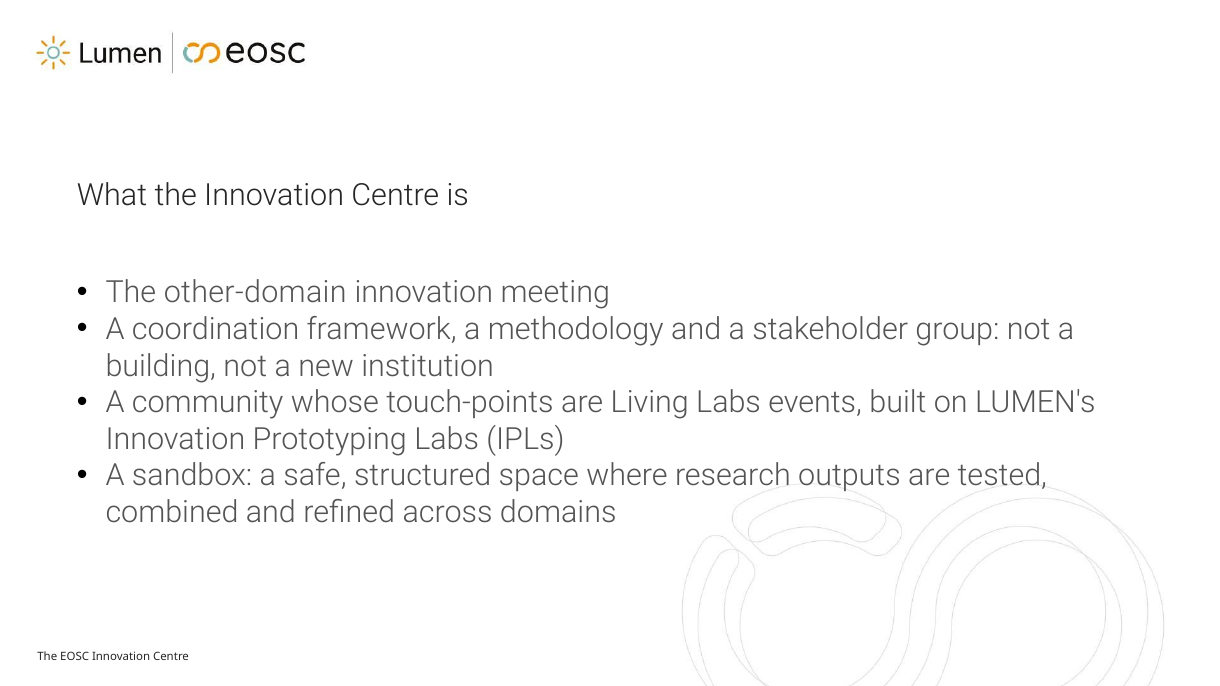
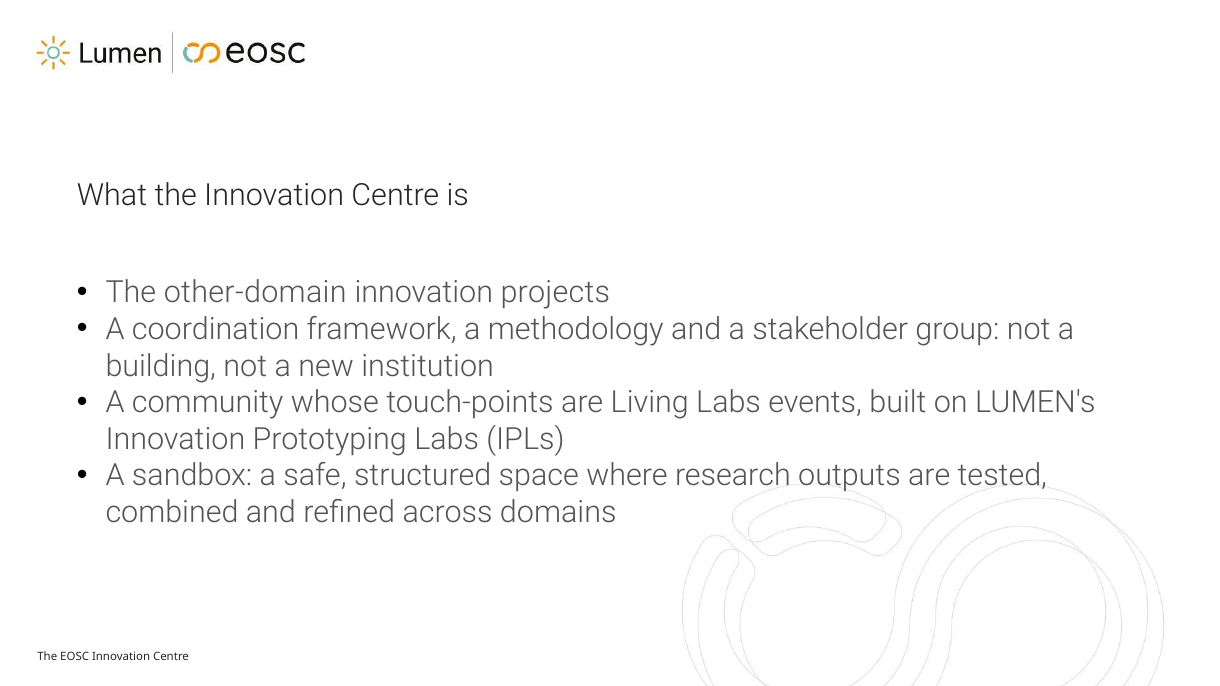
meeting: meeting -> projects
